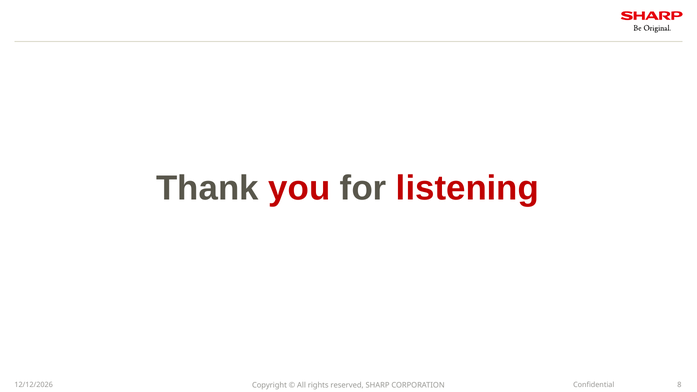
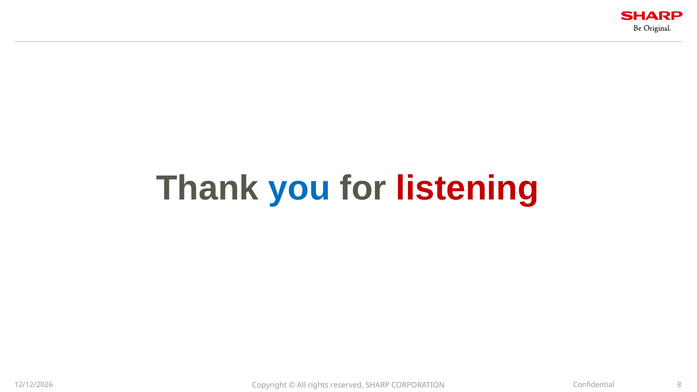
you colour: red -> blue
